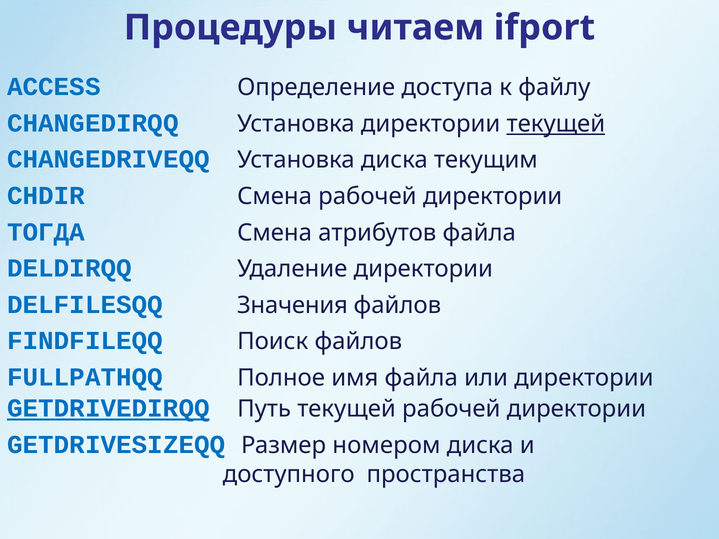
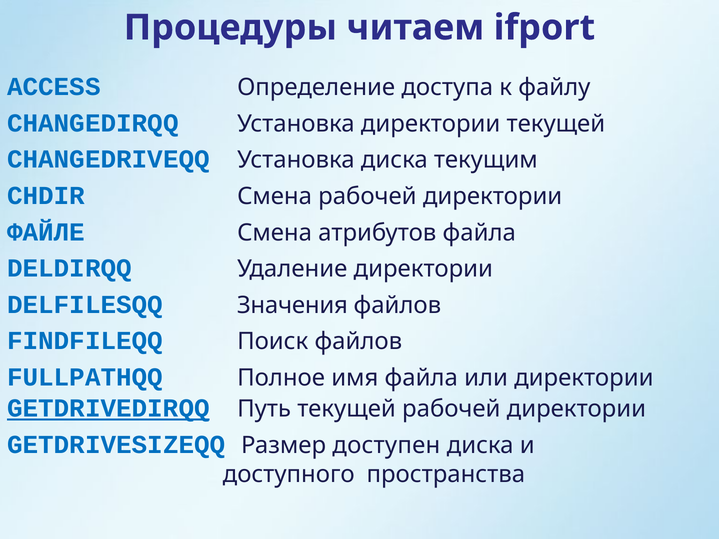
текущей at (556, 124) underline: present -> none
ТОГДА: ТОГДА -> ФАЙЛЕ
номером: номером -> доступен
